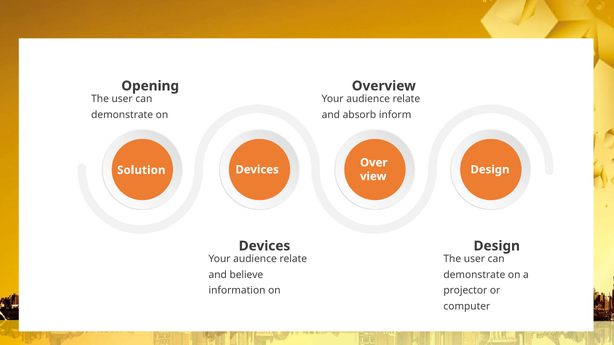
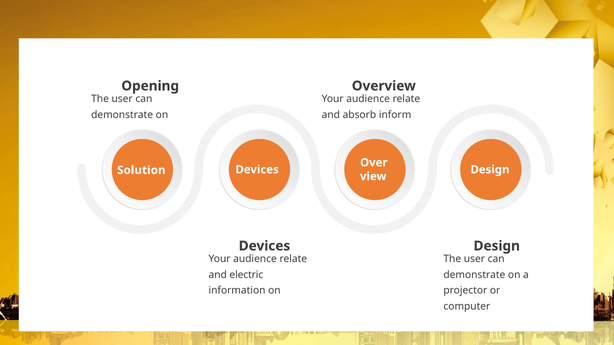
believe: believe -> electric
